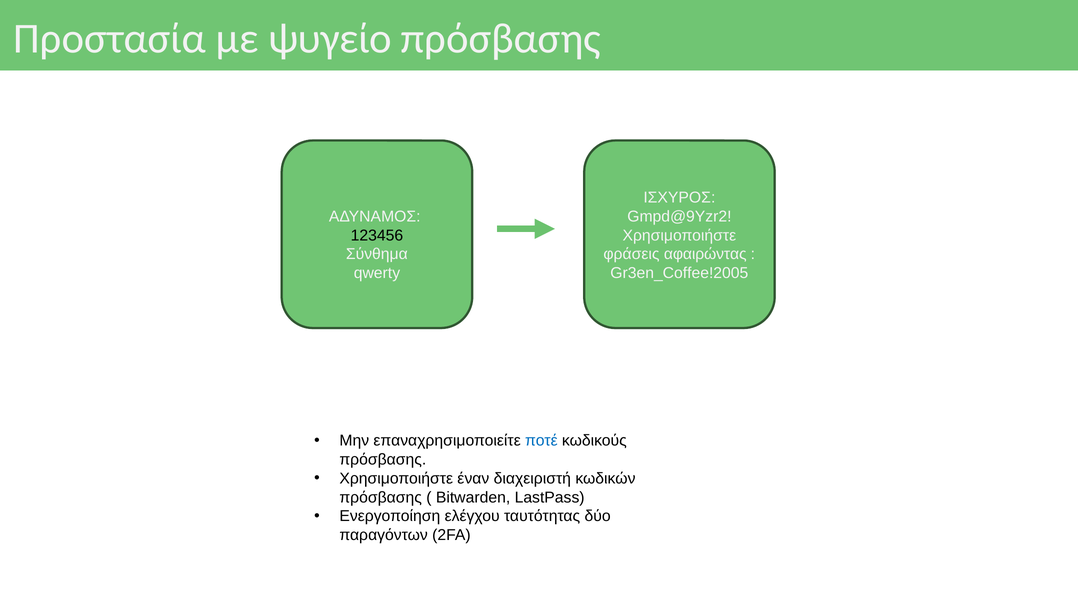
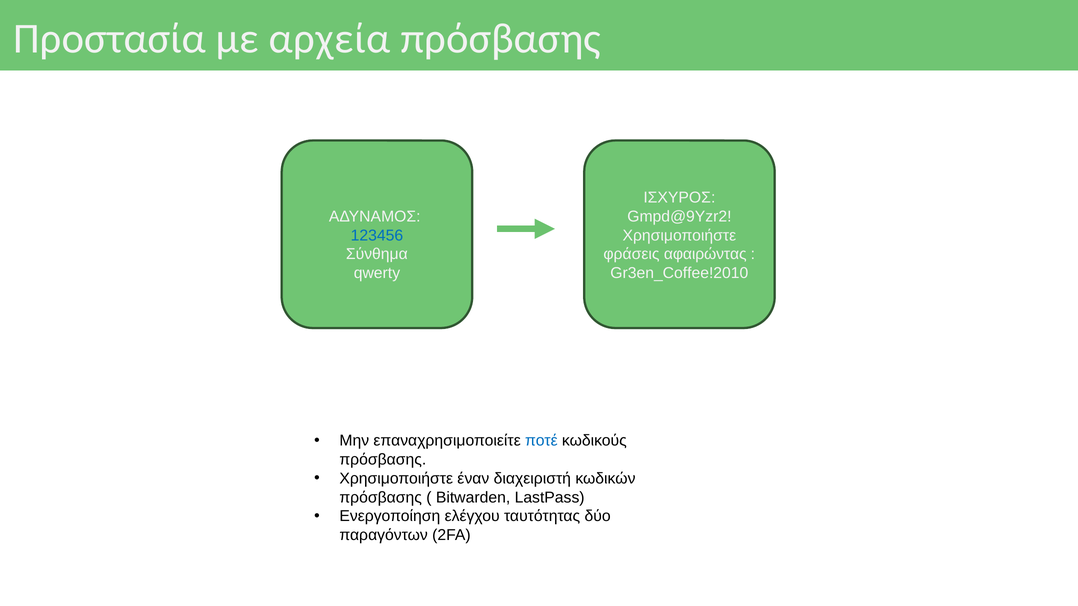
ψυγείο: ψυγείο -> αρχεία
123456 colour: black -> blue
Gr3en_Coffee!2005: Gr3en_Coffee!2005 -> Gr3en_Coffee!2010
